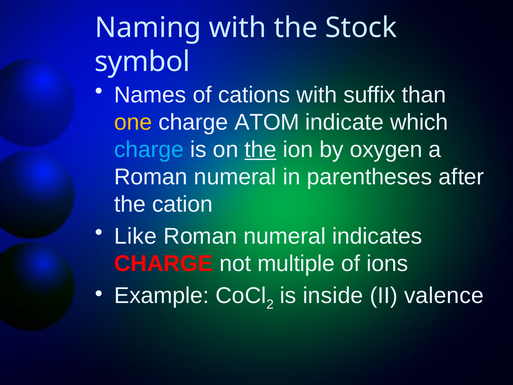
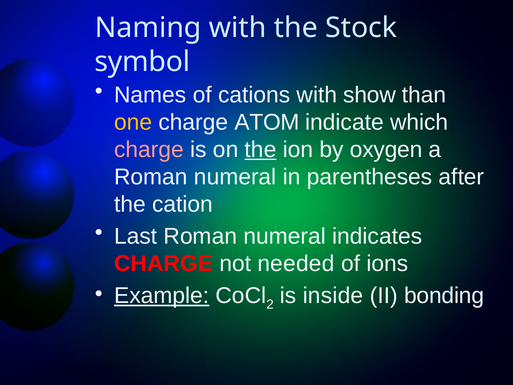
suffix: suffix -> show
charge at (149, 150) colour: light blue -> pink
Like: Like -> Last
multiple: multiple -> needed
Example underline: none -> present
valence: valence -> bonding
